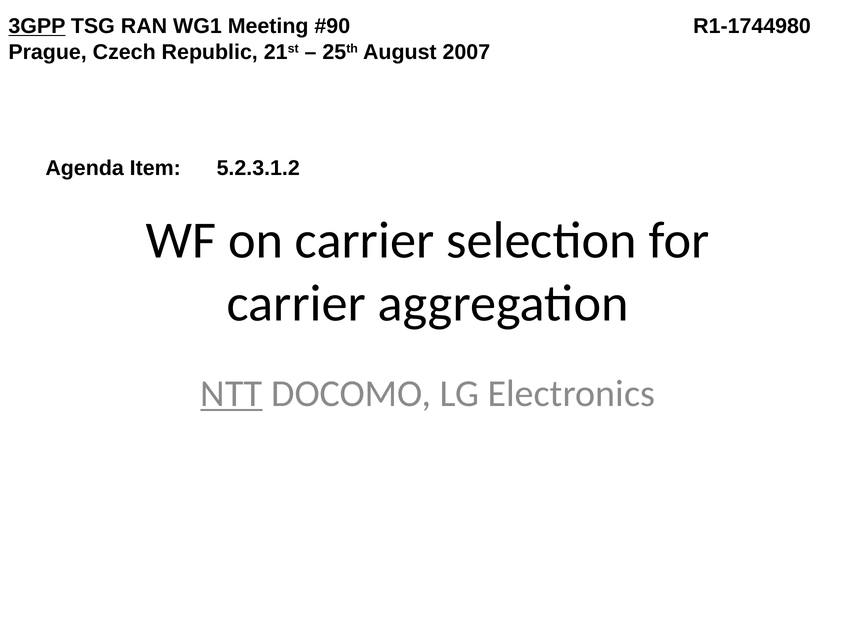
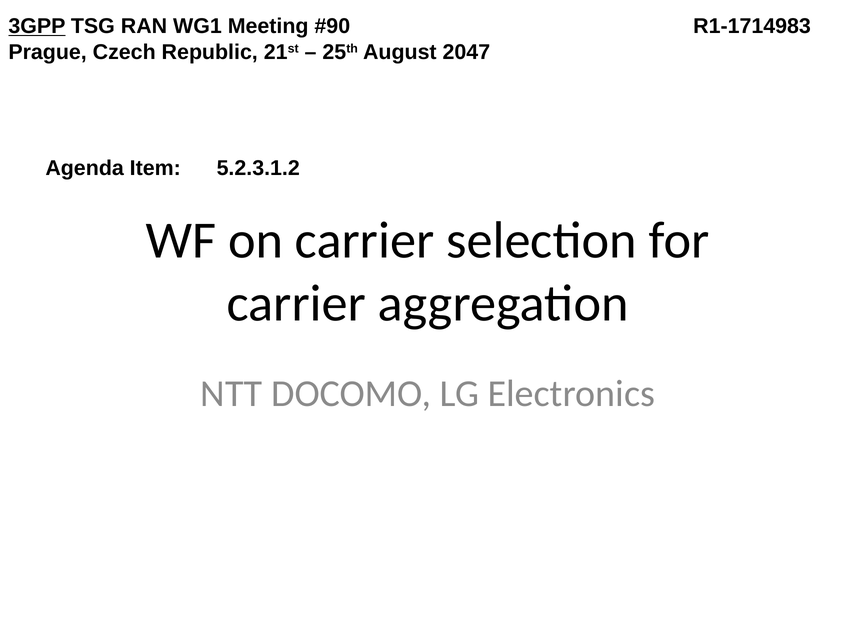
R1-1744980: R1-1744980 -> R1-1714983
2007: 2007 -> 2047
NTT underline: present -> none
